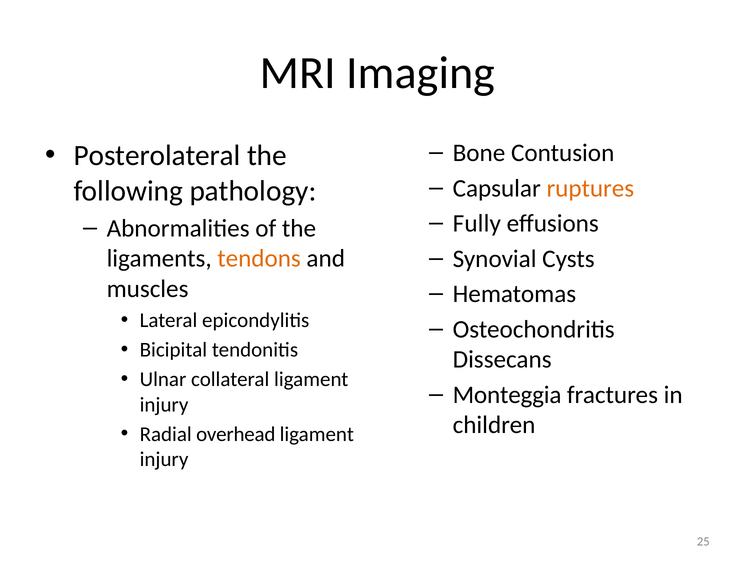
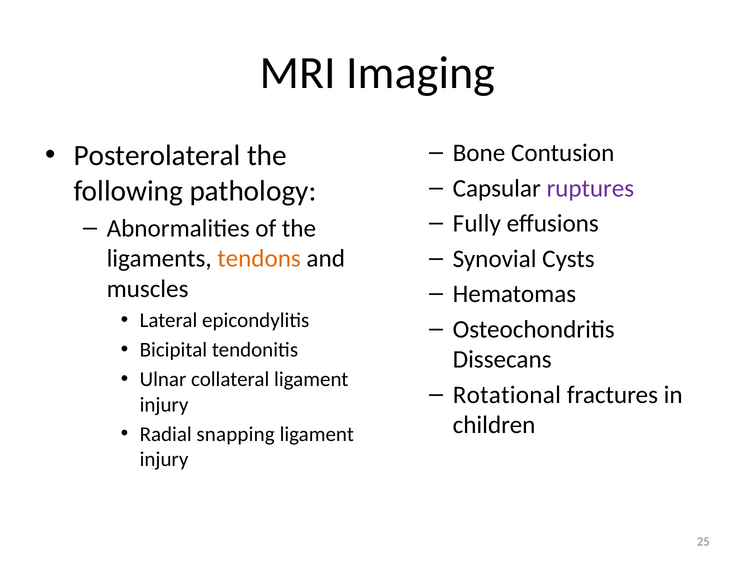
ruptures colour: orange -> purple
Monteggia: Monteggia -> Rotational
overhead: overhead -> snapping
